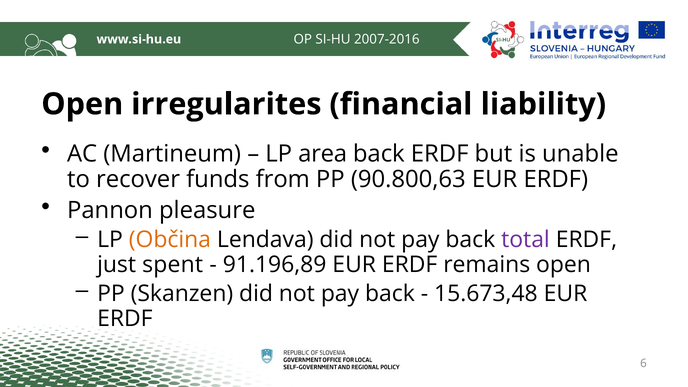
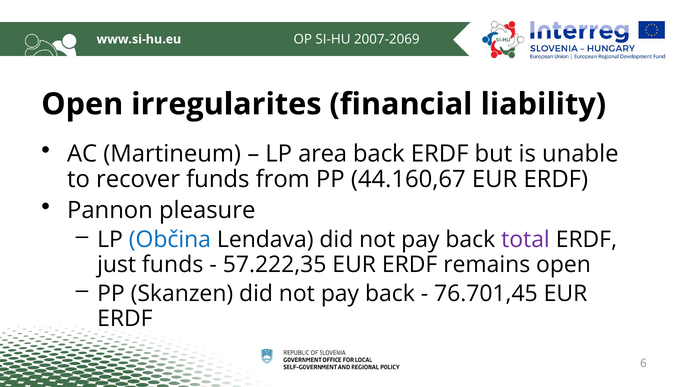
2007-2016: 2007-2016 -> 2007-2069
90.800,63: 90.800,63 -> 44.160,67
Občina colour: orange -> blue
just spent: spent -> funds
91.196,89: 91.196,89 -> 57.222,35
15.673,48: 15.673,48 -> 76.701,45
